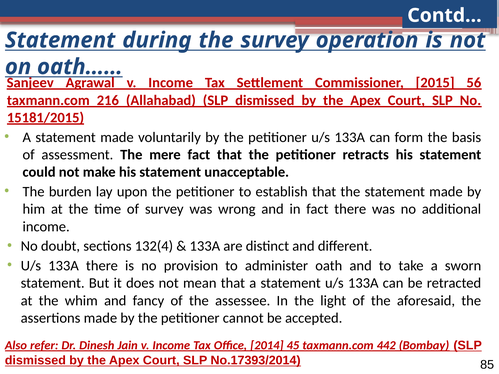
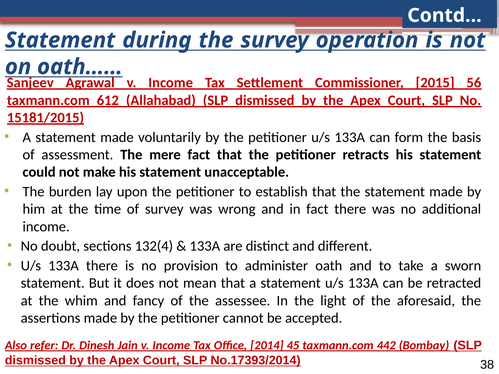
216: 216 -> 612
85: 85 -> 38
